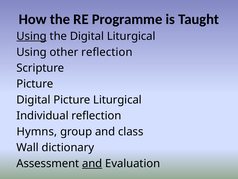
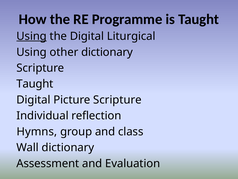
other reflection: reflection -> dictionary
Picture at (35, 84): Picture -> Taught
Picture Liturgical: Liturgical -> Scripture
and at (92, 163) underline: present -> none
